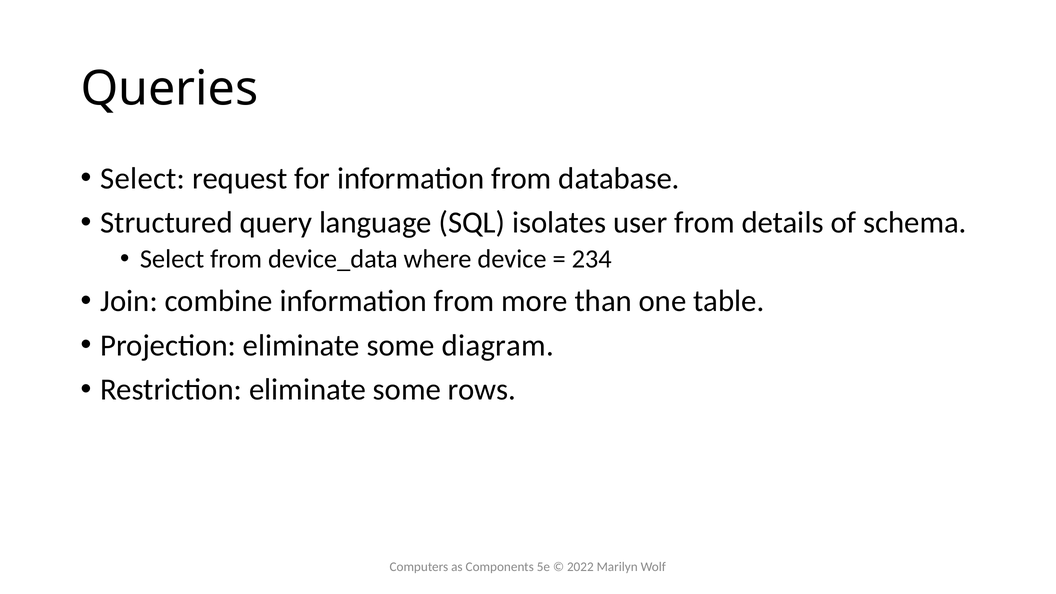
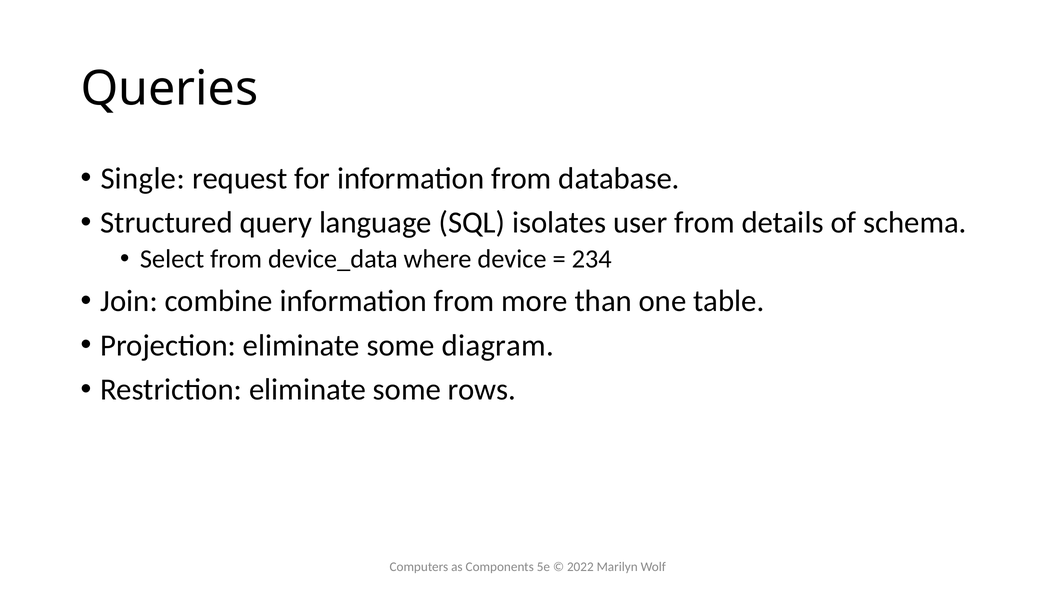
Select at (143, 179): Select -> Single
